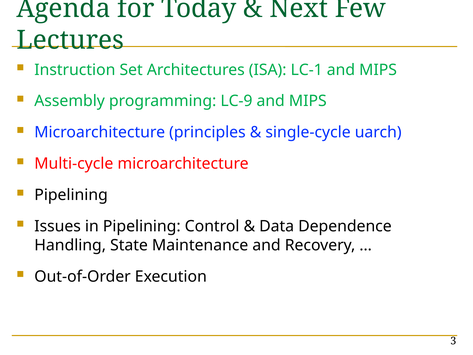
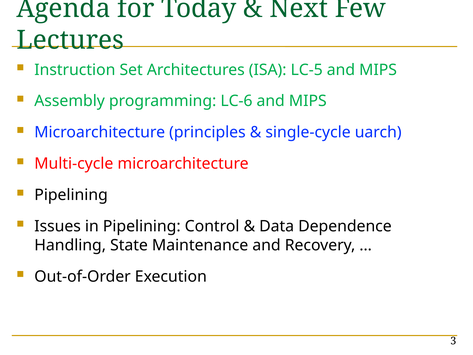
LC-1: LC-1 -> LC-5
LC-9: LC-9 -> LC-6
